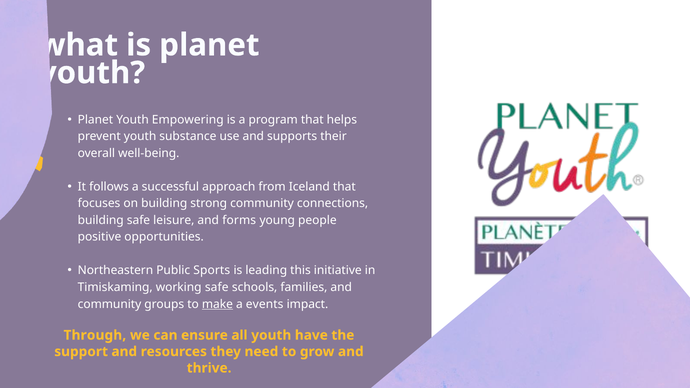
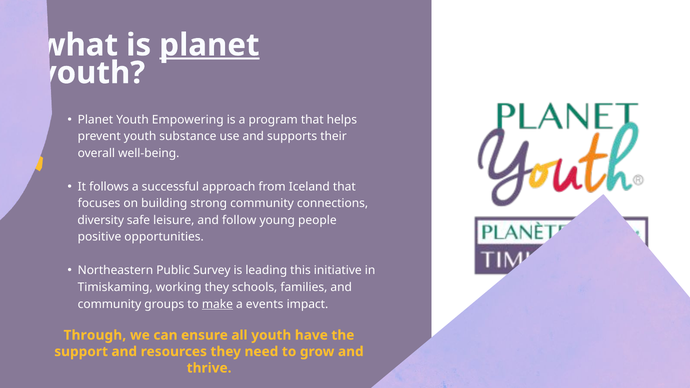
planet at (209, 45) underline: none -> present
building at (101, 220): building -> diversity
forms: forms -> follow
Sports: Sports -> Survey
working safe: safe -> they
